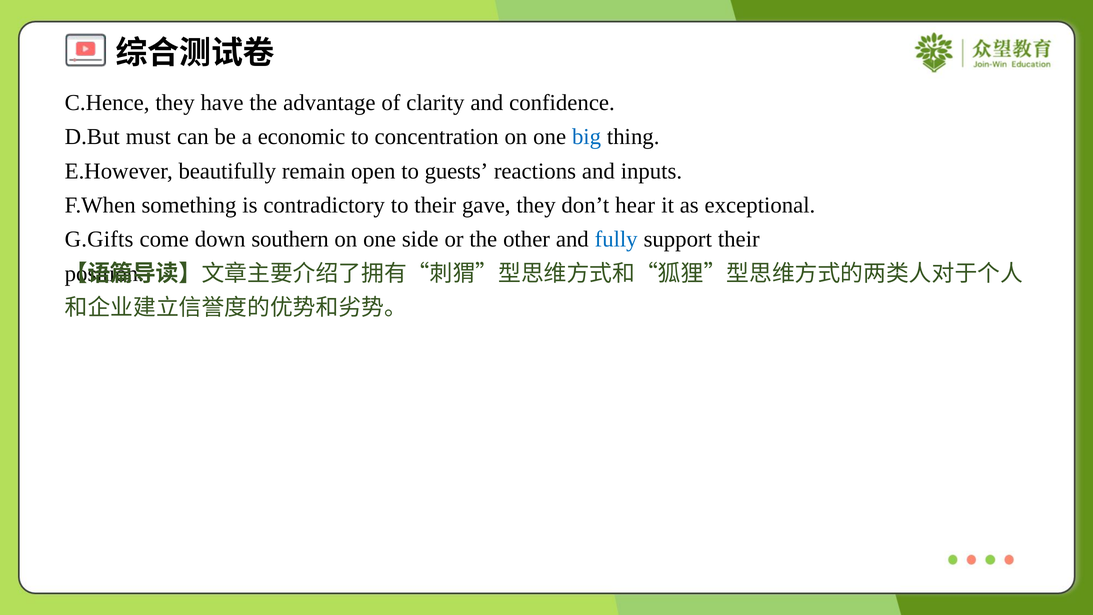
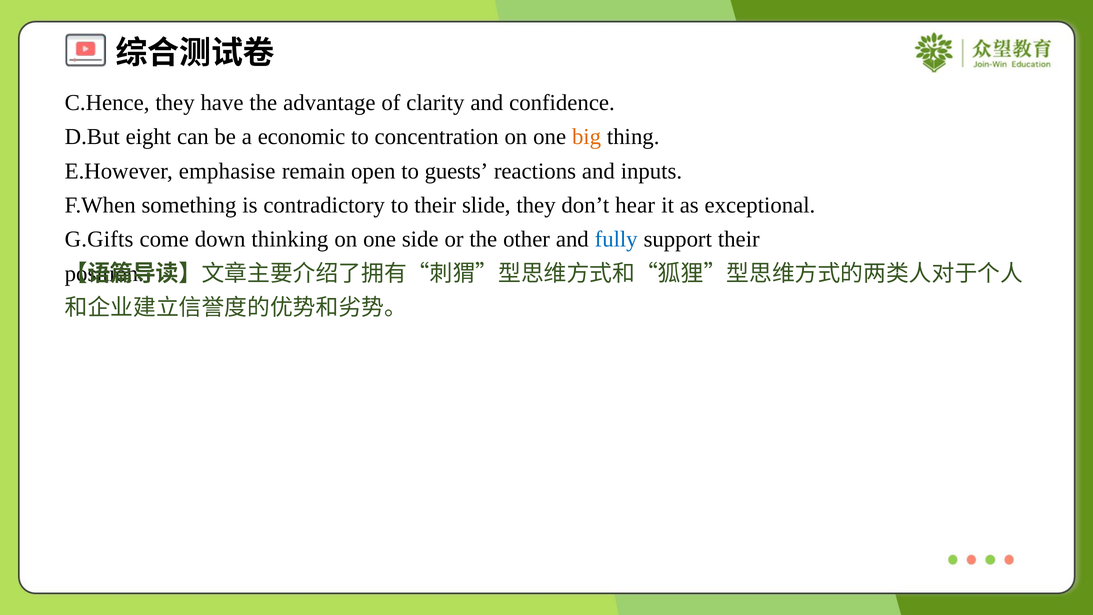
must: must -> eight
big colour: blue -> orange
beautifully: beautifully -> emphasise
gave: gave -> slide
southern: southern -> thinking
